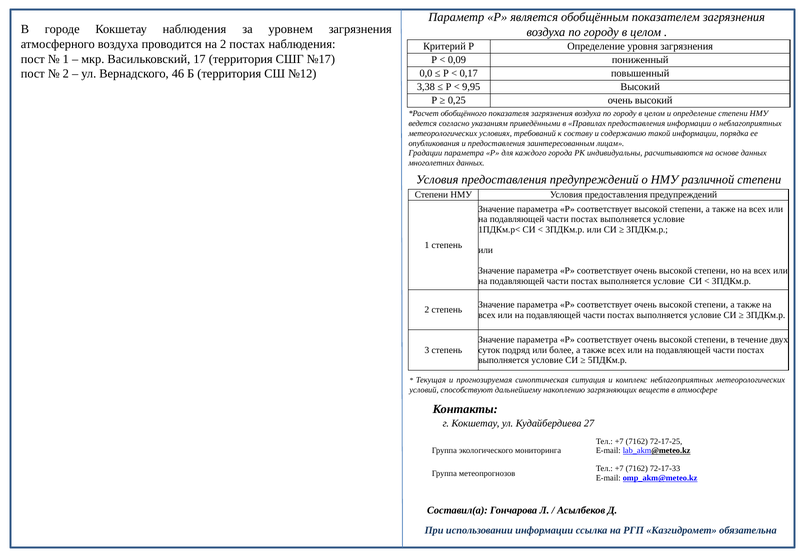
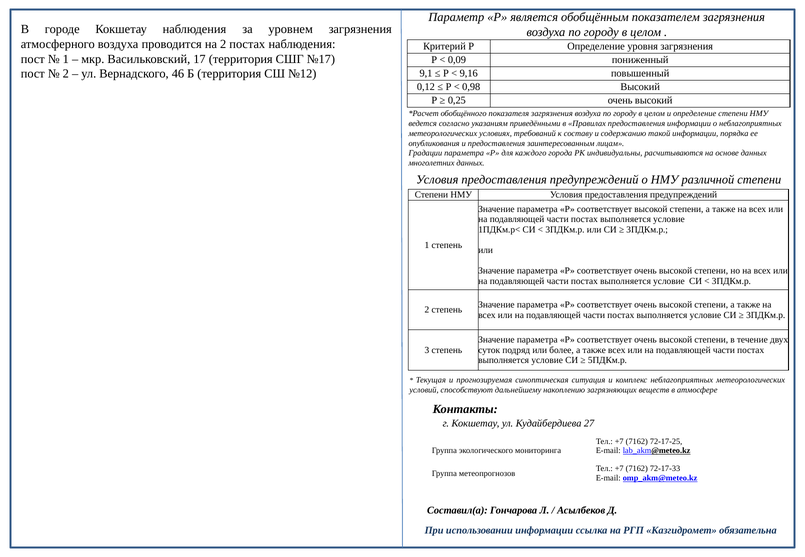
0,0: 0,0 -> 9,1
0,17: 0,17 -> 9,16
3,38: 3,38 -> 0,12
9,95: 9,95 -> 0,98
